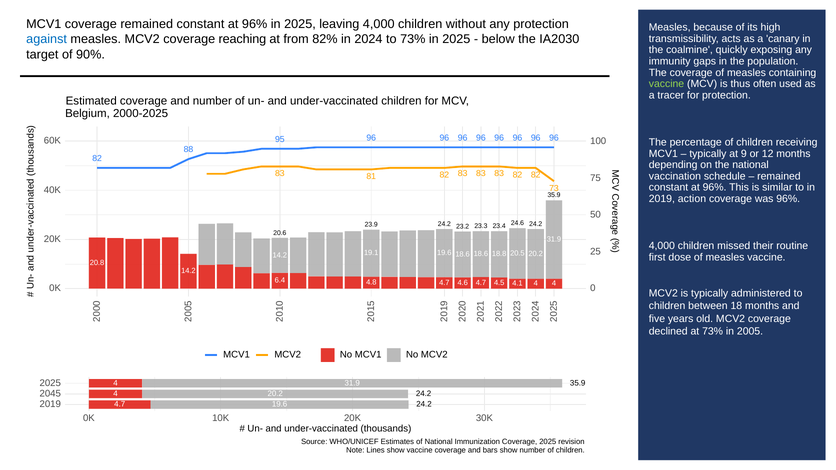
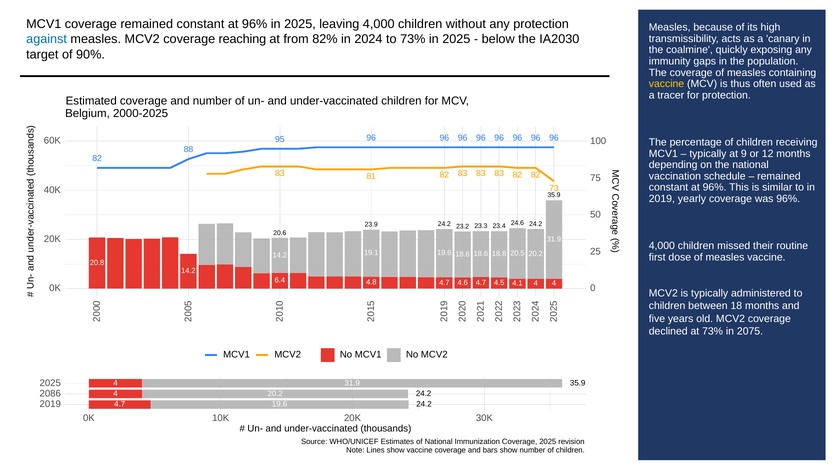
vaccine at (667, 84) colour: light green -> yellow
action: action -> yearly
2005: 2005 -> 2075
2045: 2045 -> 2086
